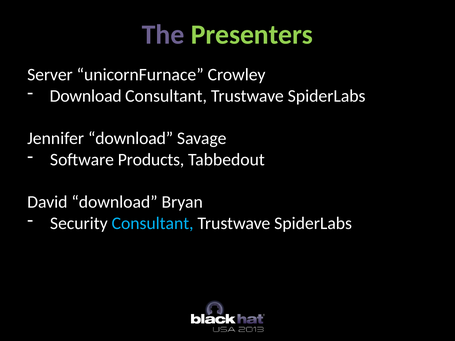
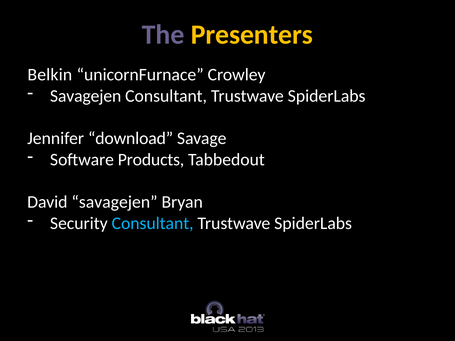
Presenters colour: light green -> yellow
Server: Server -> Belkin
Download at (86, 96): Download -> Savagejen
David download: download -> savagejen
